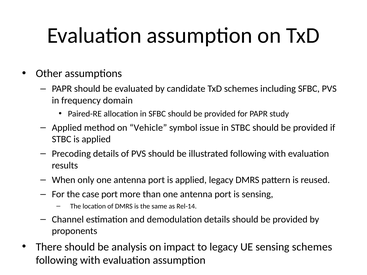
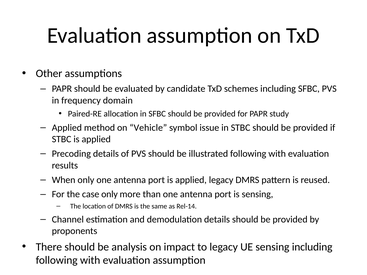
case port: port -> only
sensing schemes: schemes -> including
